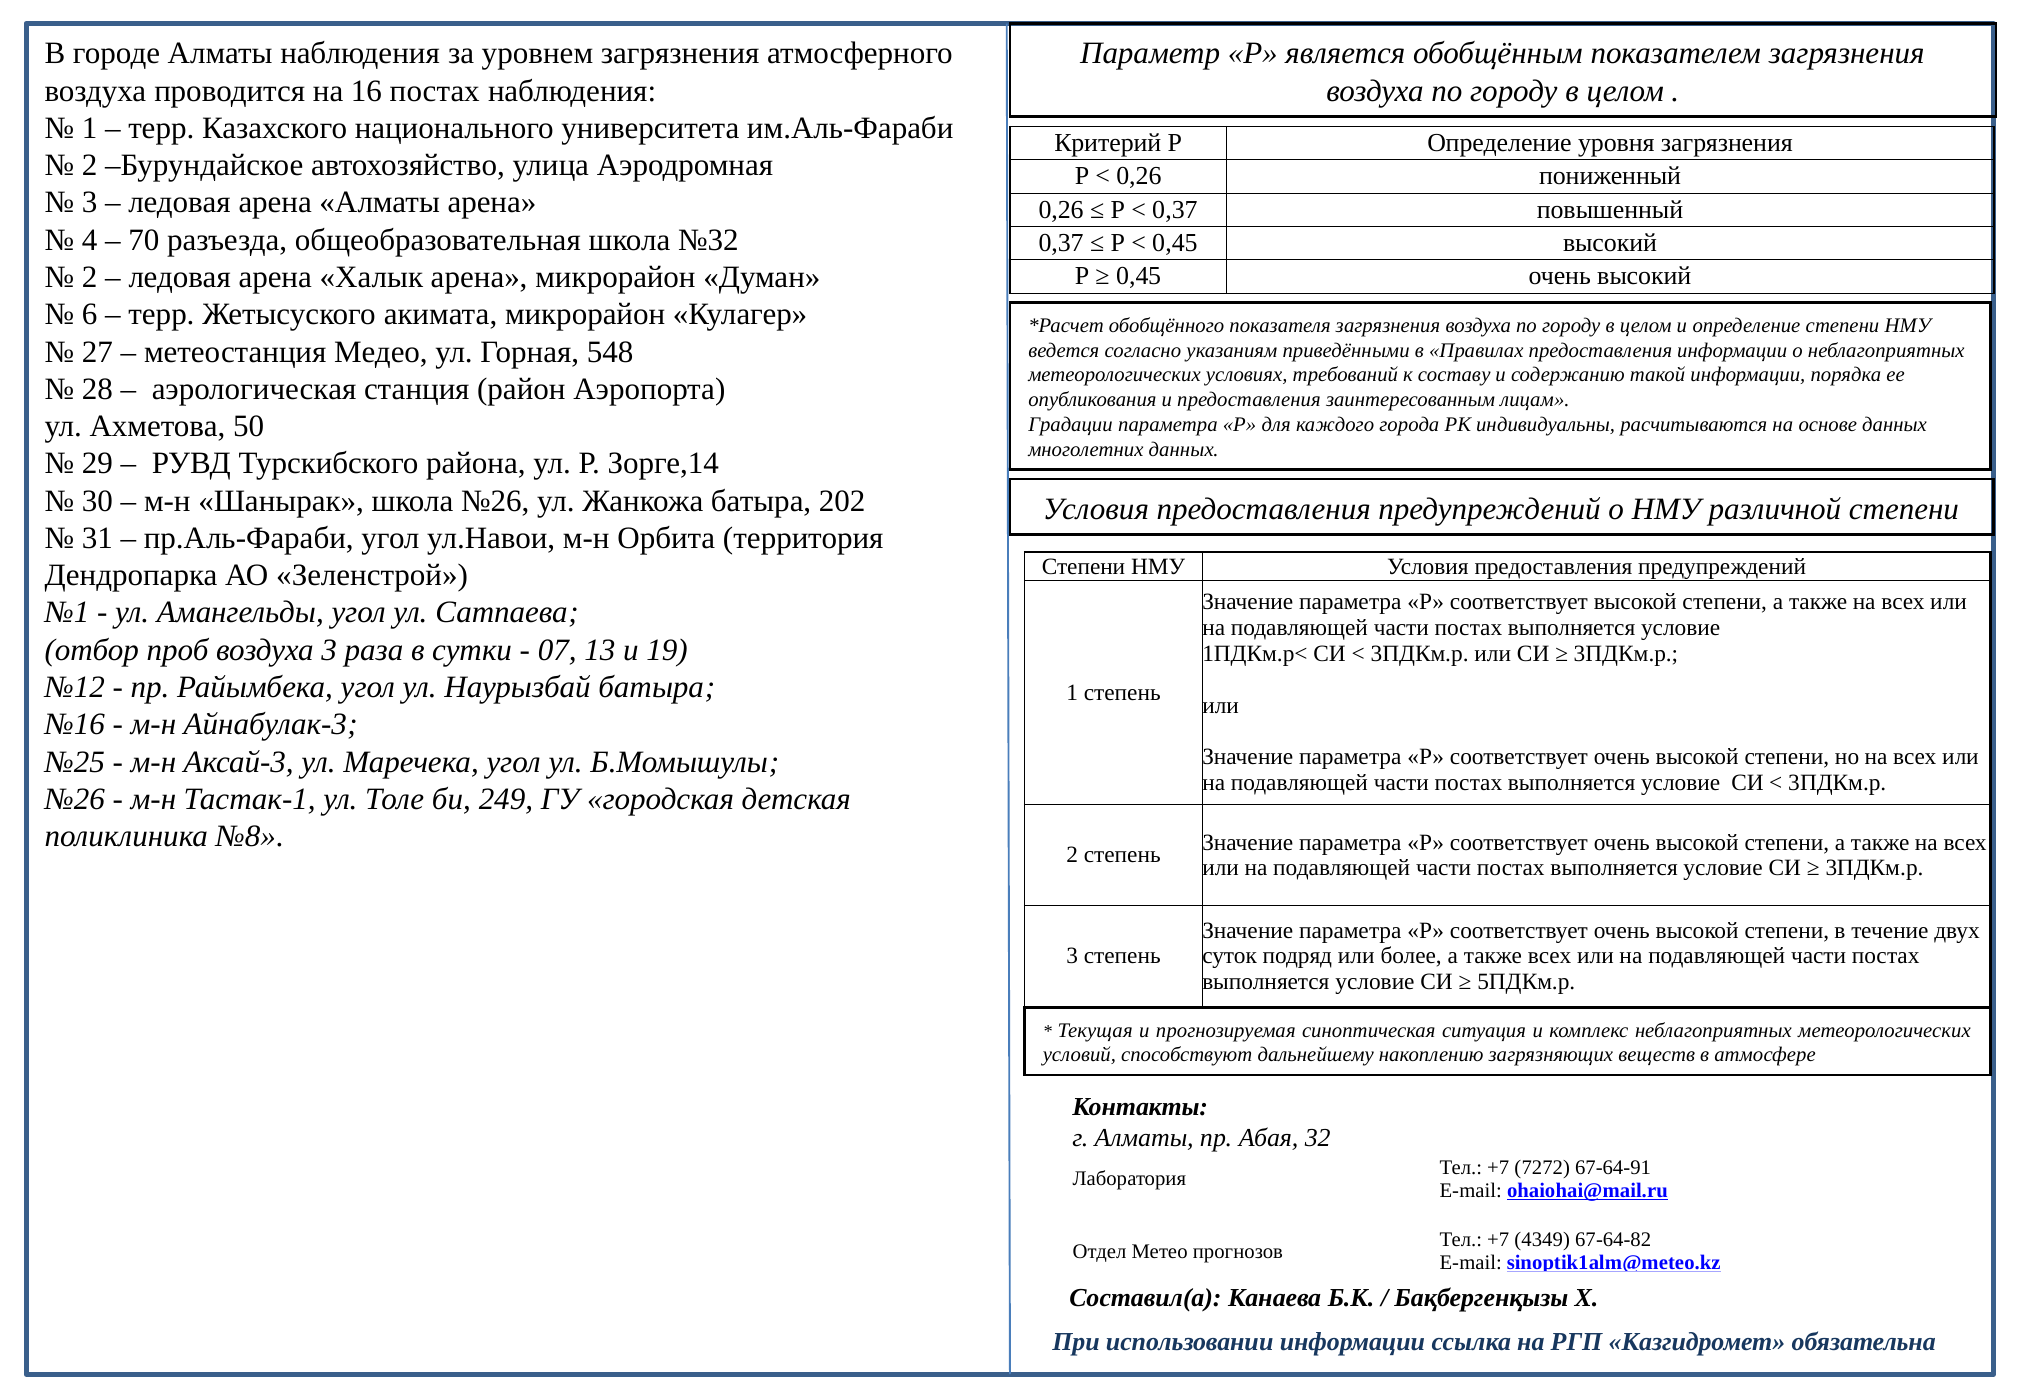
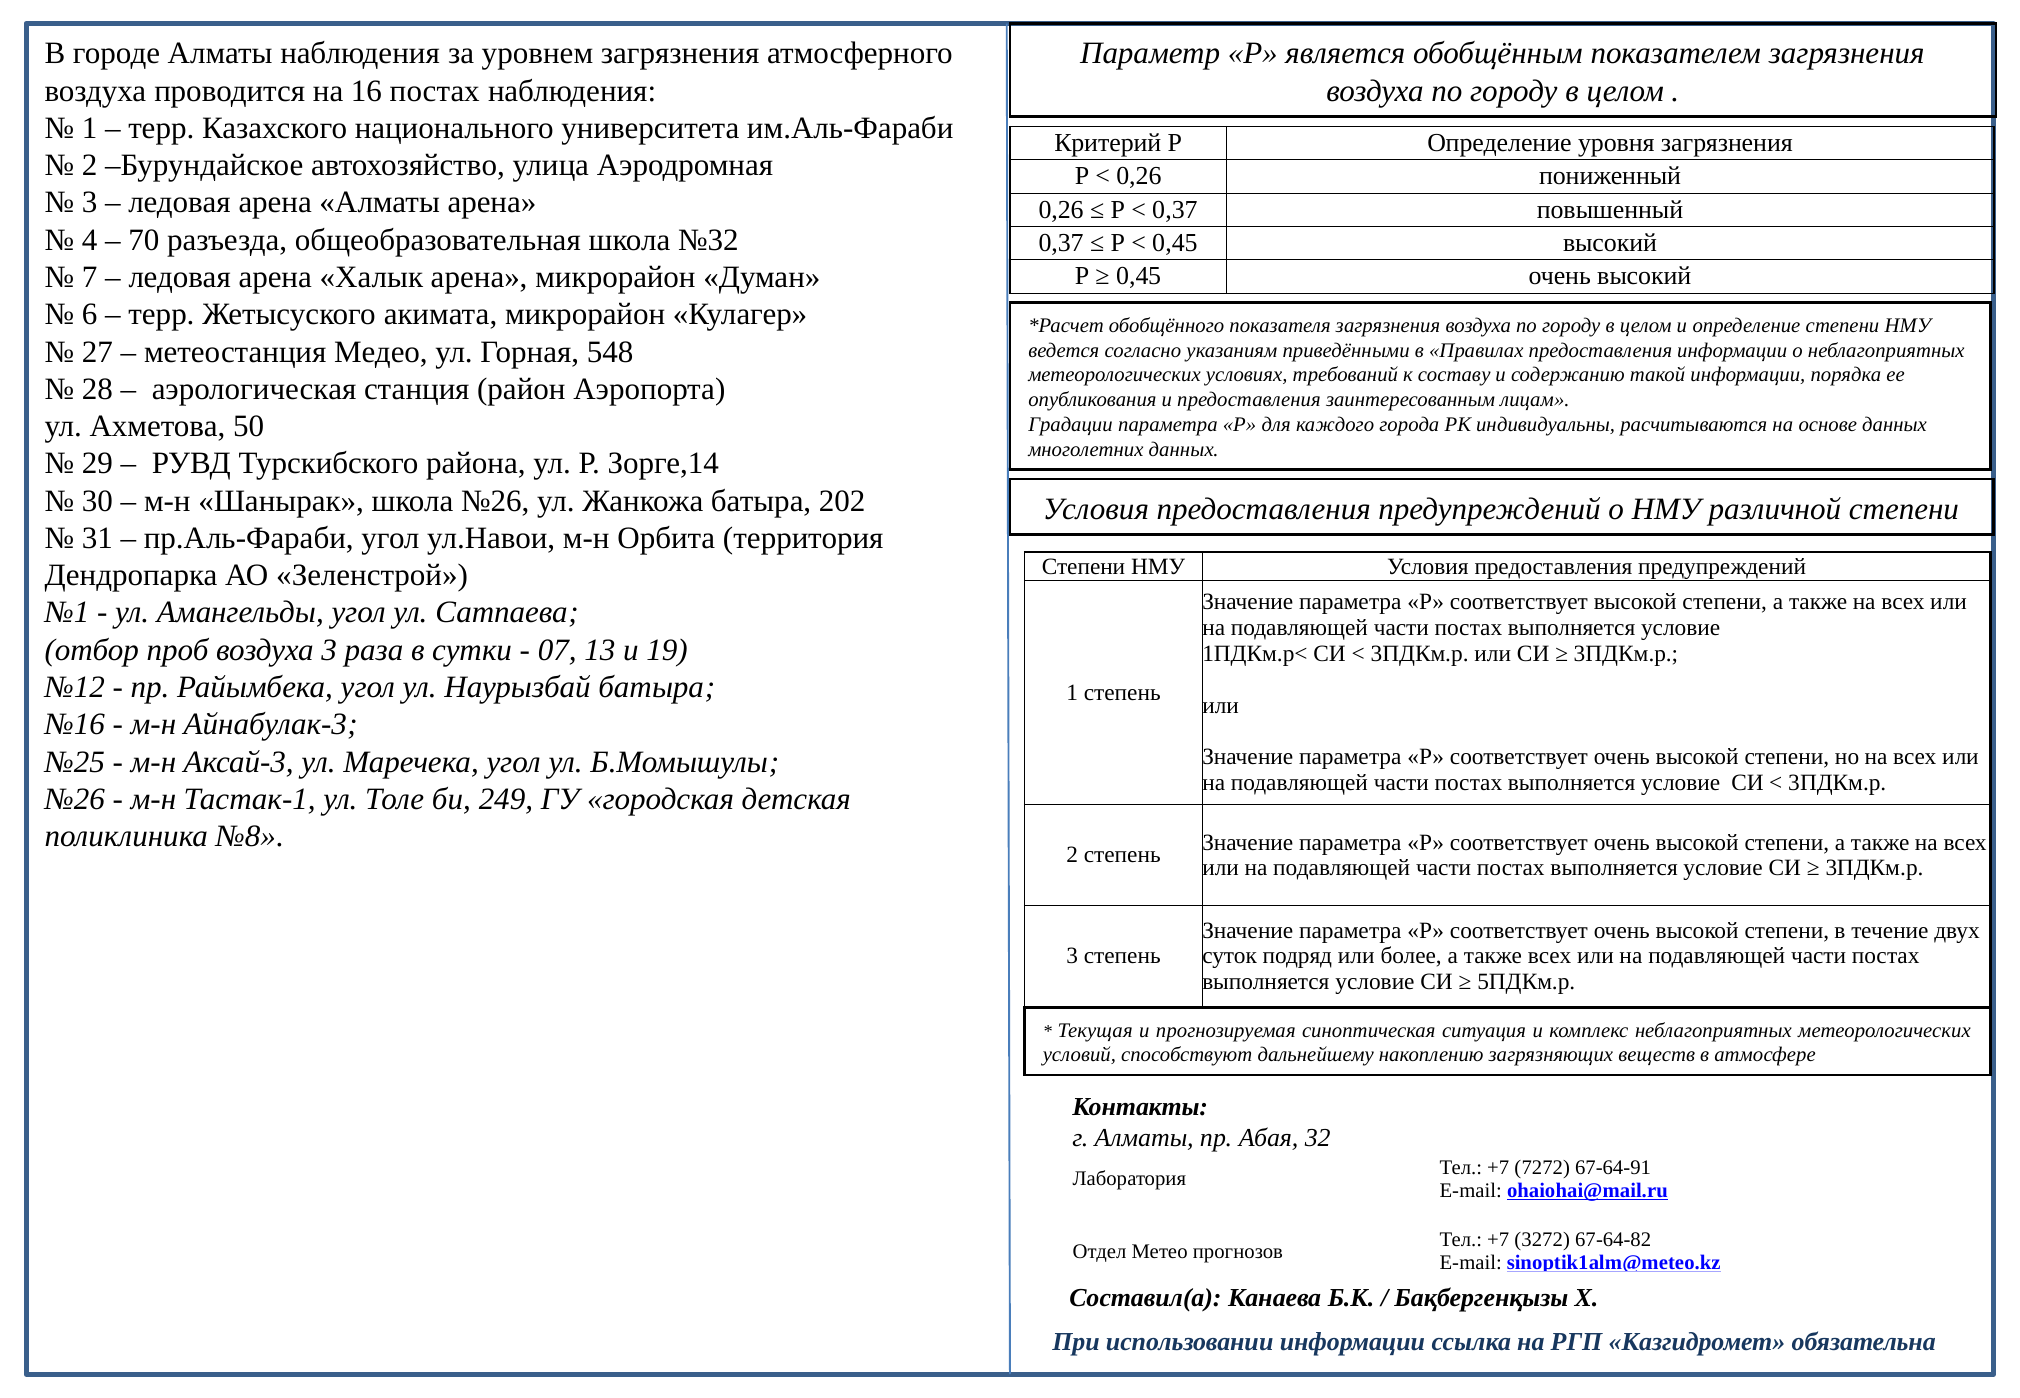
2 at (90, 277): 2 -> 7
4349: 4349 -> 3272
